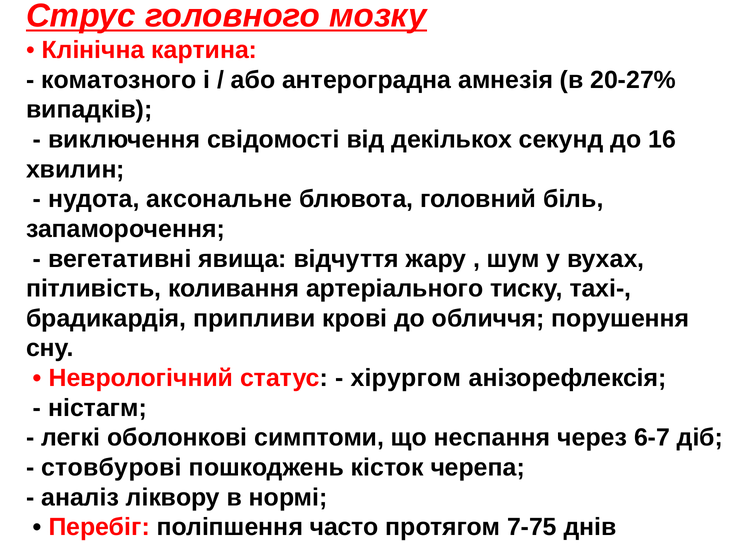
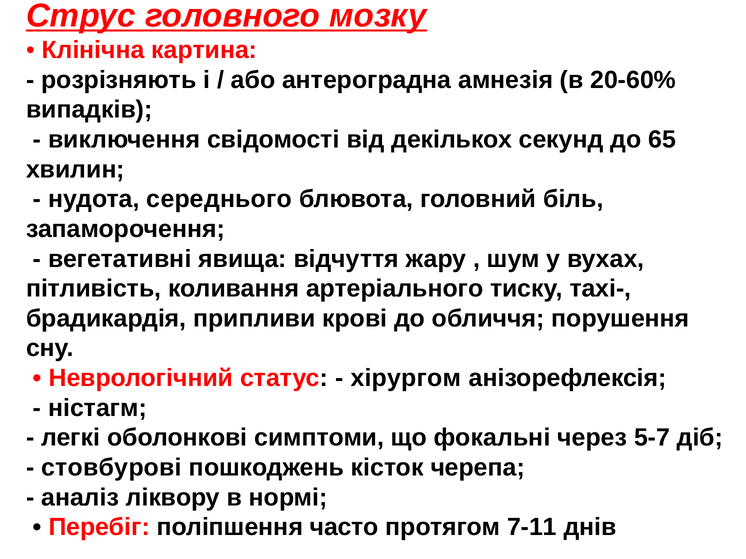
коматозного: коматозного -> розрізняють
20-27%: 20-27% -> 20-60%
16: 16 -> 65
аксональне: аксональне -> середнього
неспання: неспання -> фокальні
6-7: 6-7 -> 5-7
7-75: 7-75 -> 7-11
